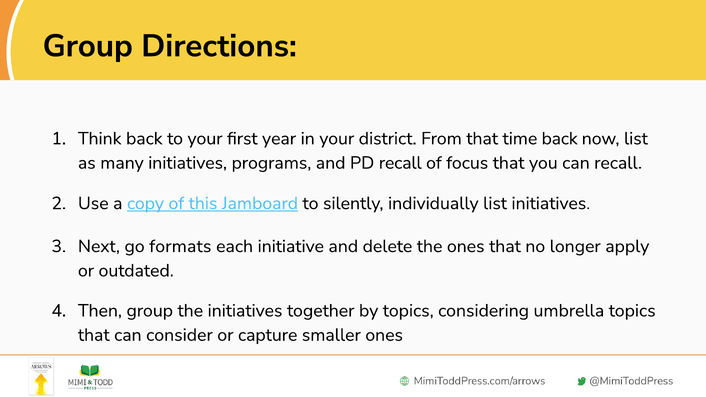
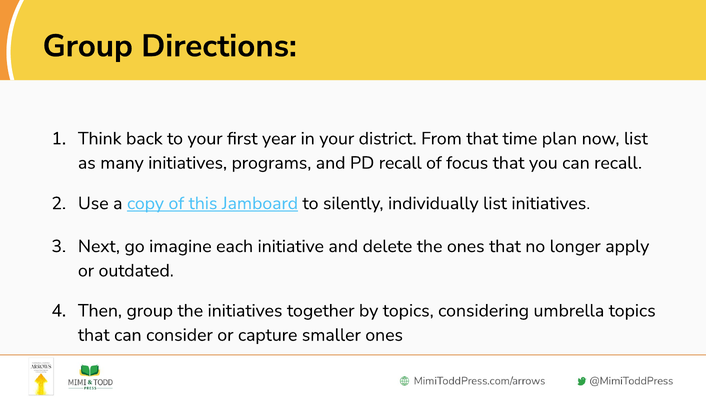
time back: back -> plan
formats: formats -> imagine
